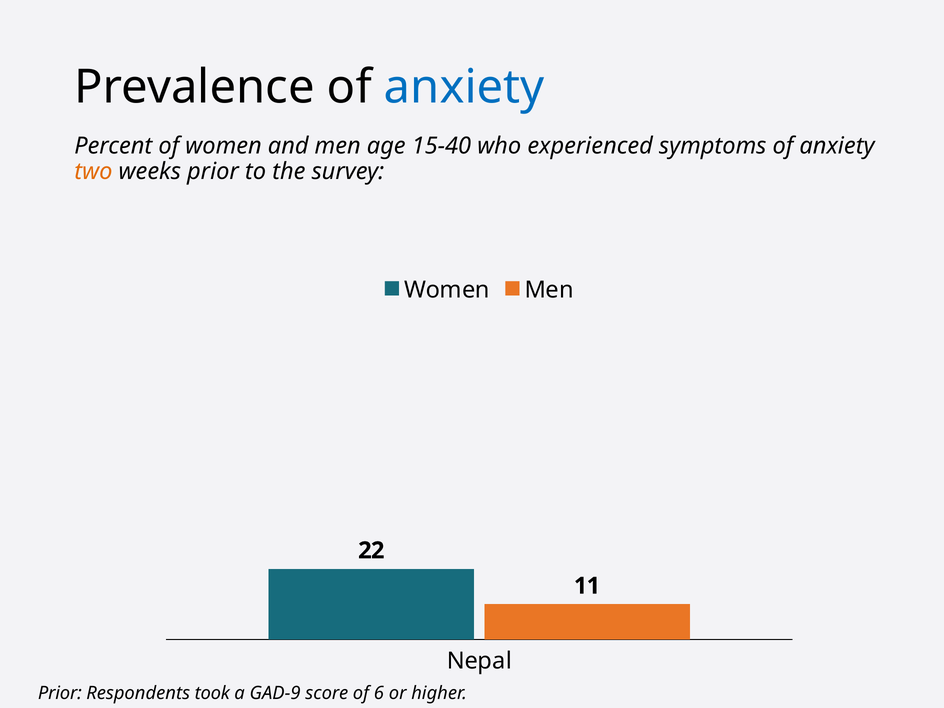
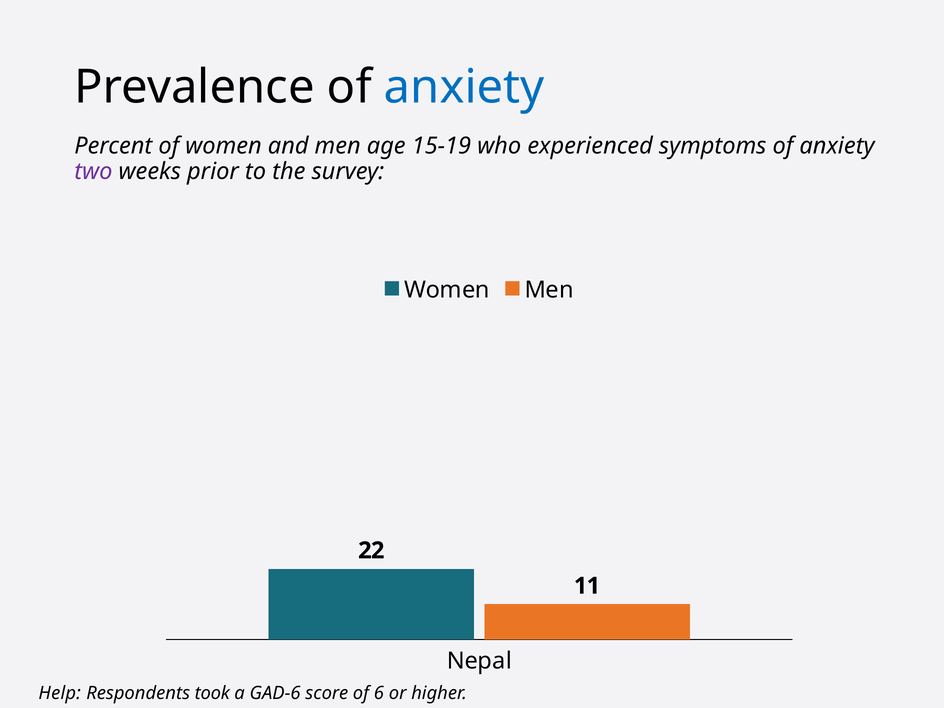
15-40: 15-40 -> 15-19
two colour: orange -> purple
Prior at (60, 693): Prior -> Help
GAD-9: GAD-9 -> GAD-6
